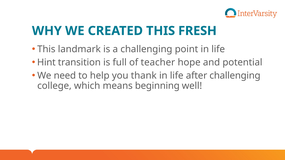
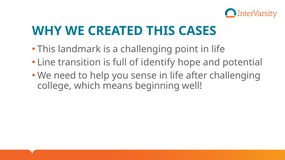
FRESH: FRESH -> CASES
Hint: Hint -> Line
teacher: teacher -> identify
thank: thank -> sense
